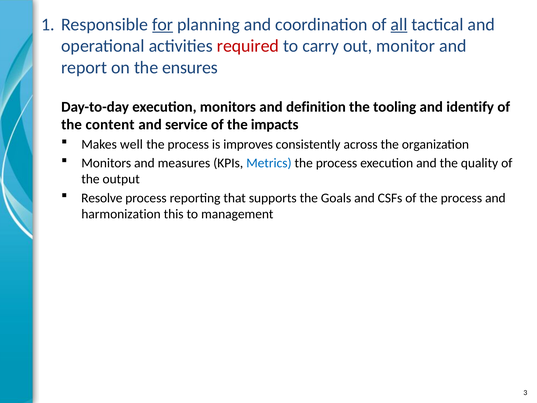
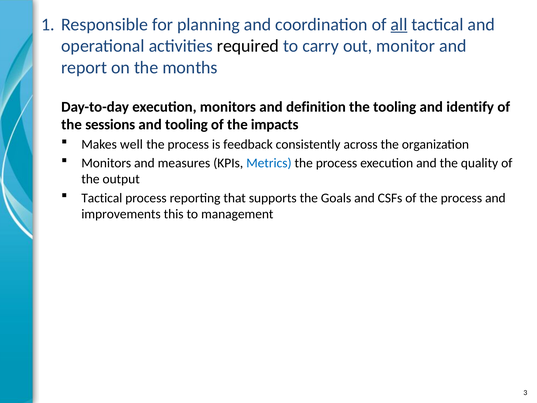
for underline: present -> none
required colour: red -> black
ensures: ensures -> months
content: content -> sessions
and service: service -> tooling
improves: improves -> feedback
Resolve at (102, 198): Resolve -> Tactical
harmonization: harmonization -> improvements
